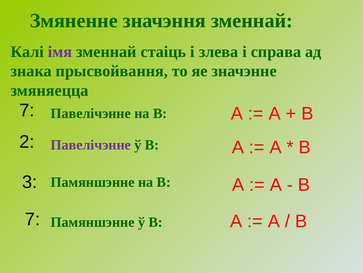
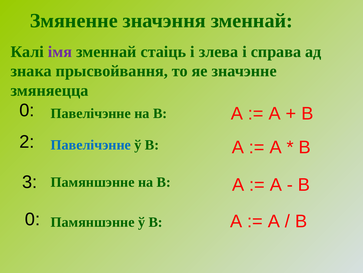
7 at (27, 110): 7 -> 0
Павелічэнне at (91, 145) colour: purple -> blue
7 at (33, 219): 7 -> 0
